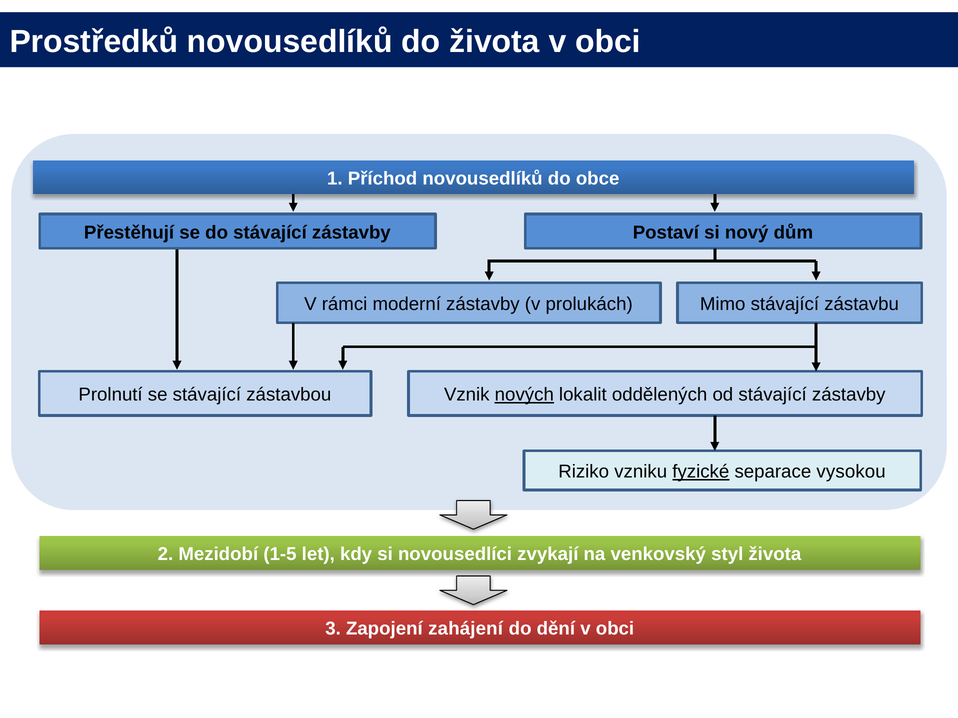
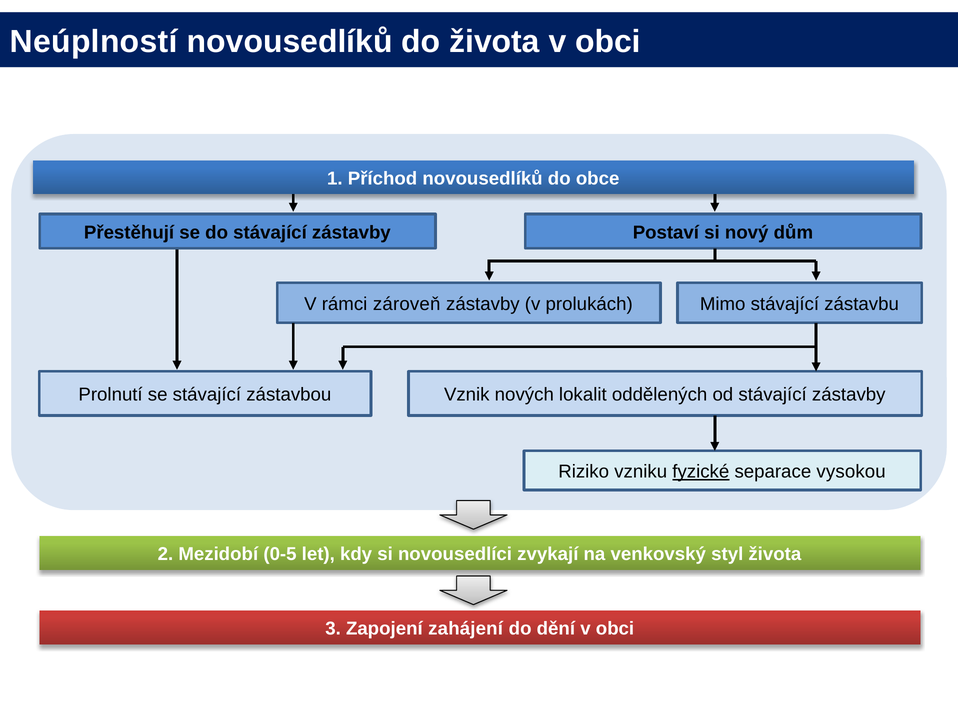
Prostředků: Prostředků -> Neúplností
moderní: moderní -> zároveň
nových underline: present -> none
1-5: 1-5 -> 0-5
